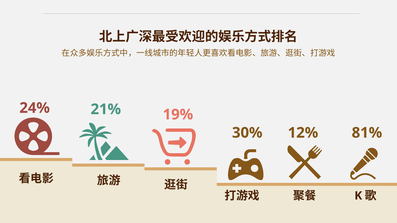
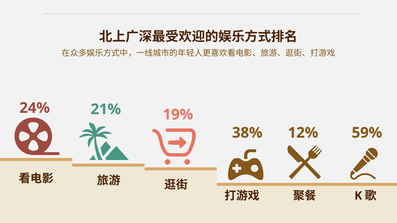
30%: 30% -> 38%
81%: 81% -> 59%
